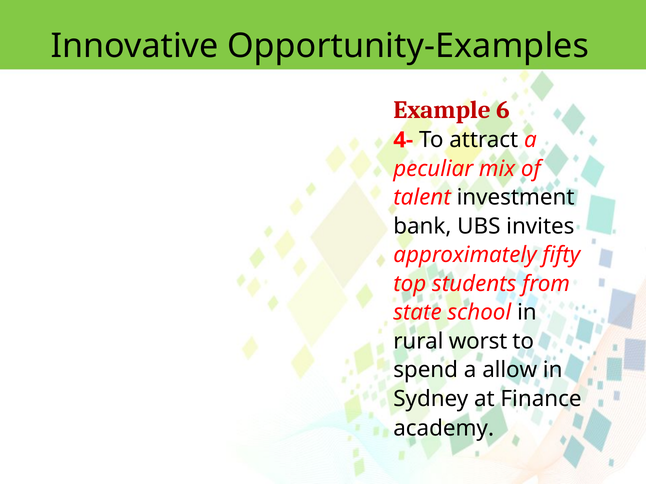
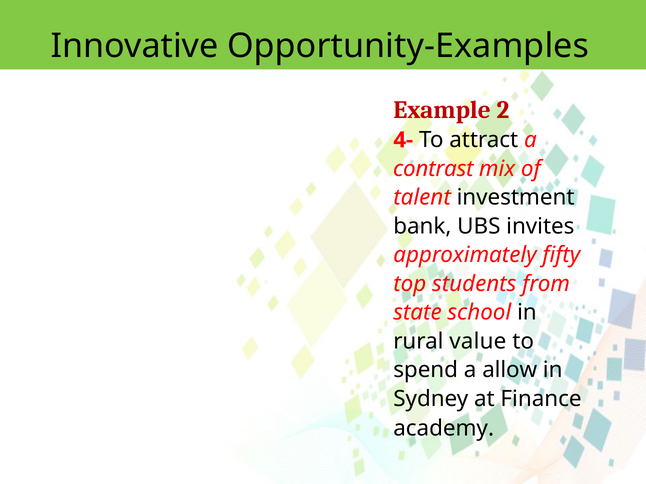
6: 6 -> 2
peculiar: peculiar -> contrast
worst: worst -> value
